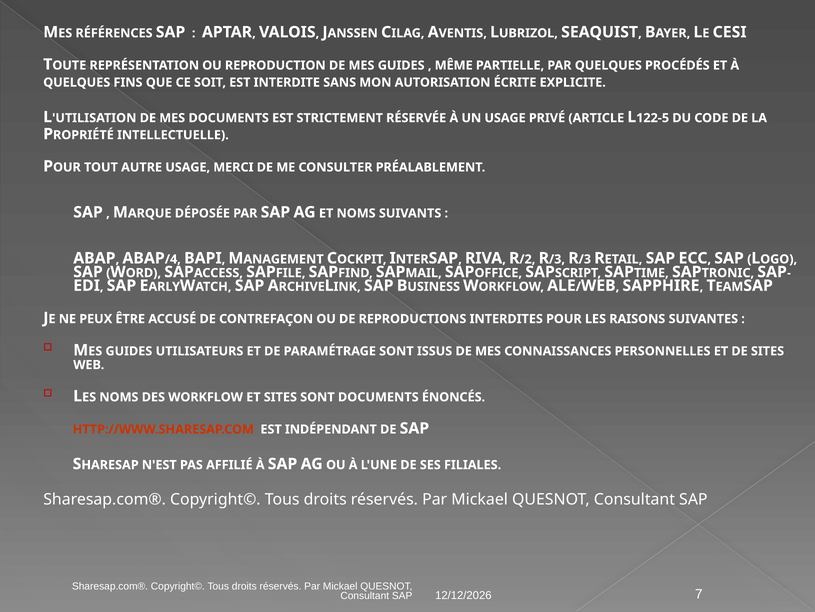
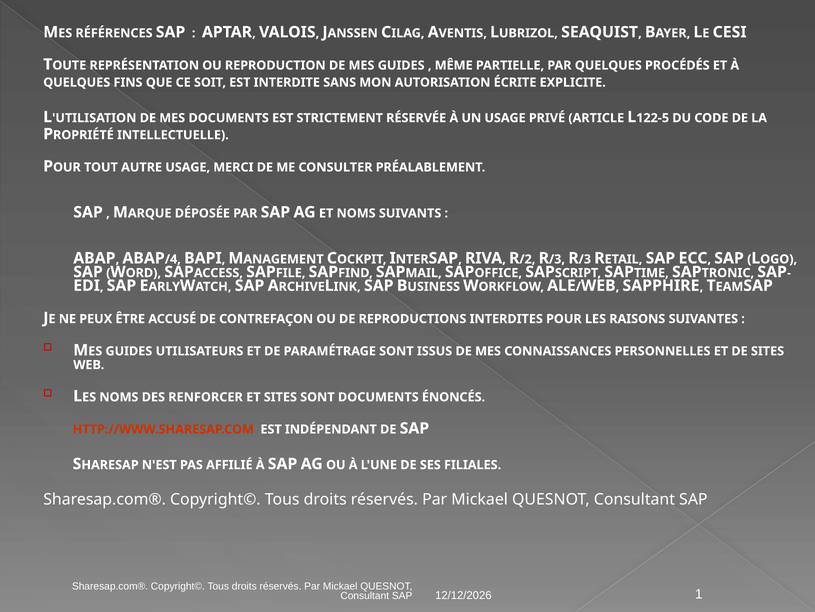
DES WORKFLOW: WORKFLOW -> RENFORCER
7: 7 -> 1
